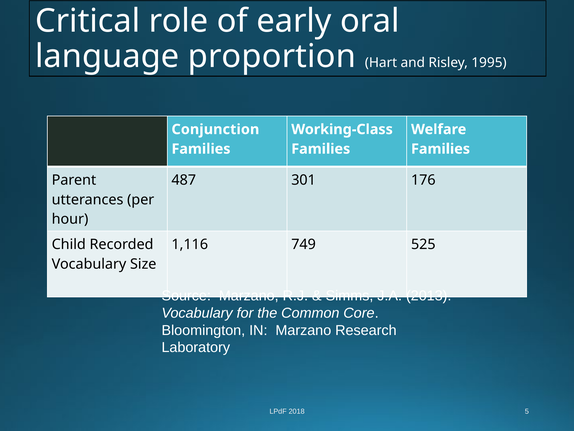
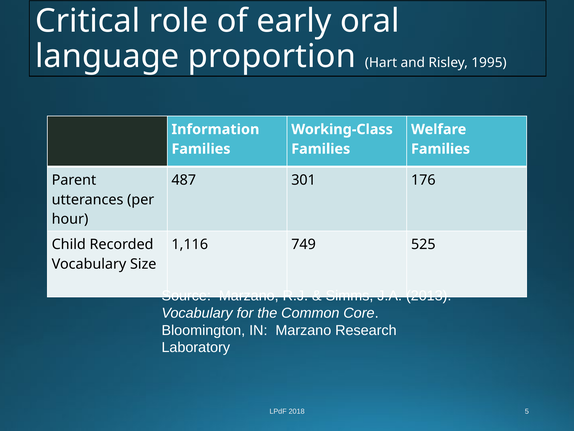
Conjunction: Conjunction -> Information
